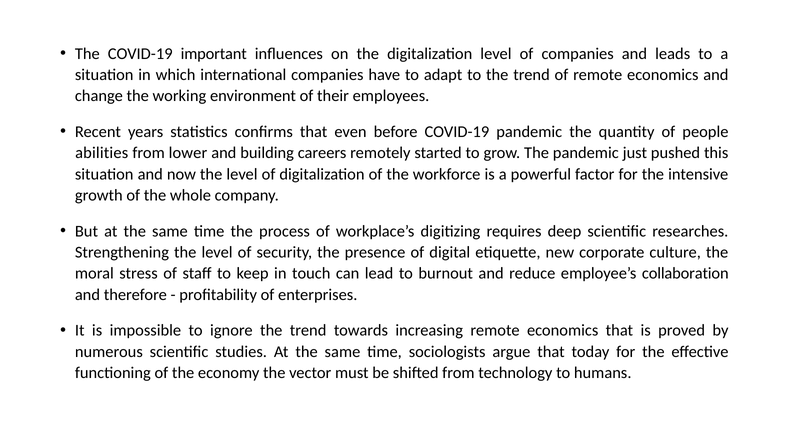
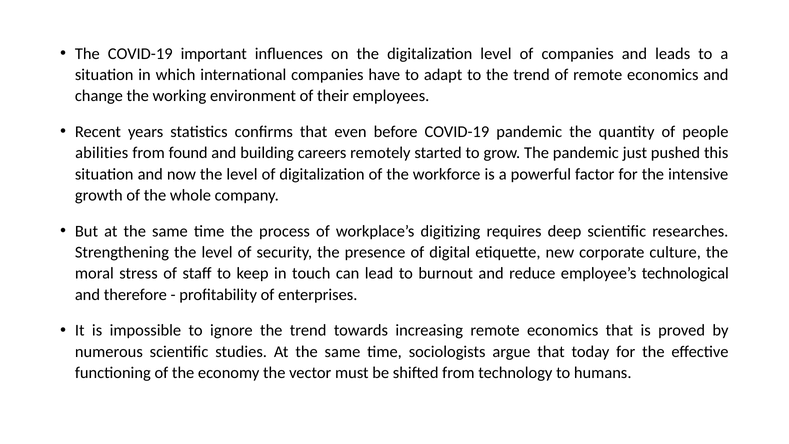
lower: lower -> found
collaboration: collaboration -> technological
